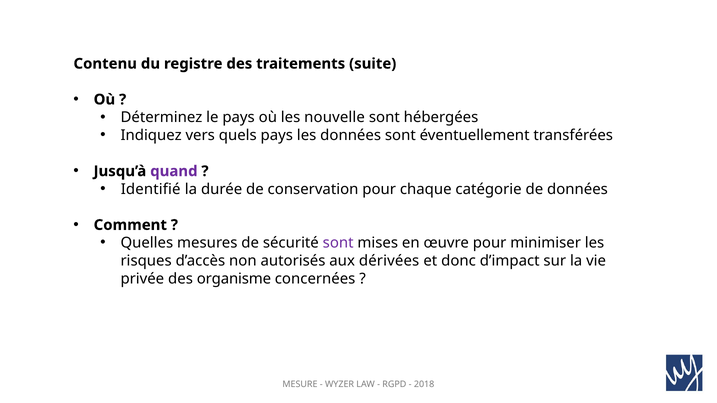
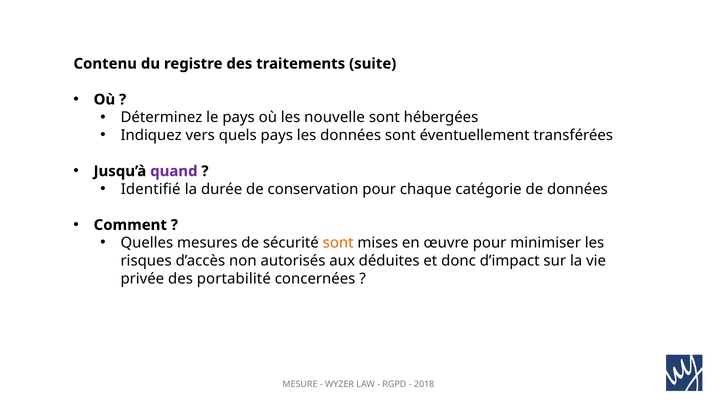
sont at (338, 243) colour: purple -> orange
dérivées: dérivées -> déduites
organisme: organisme -> portabilité
